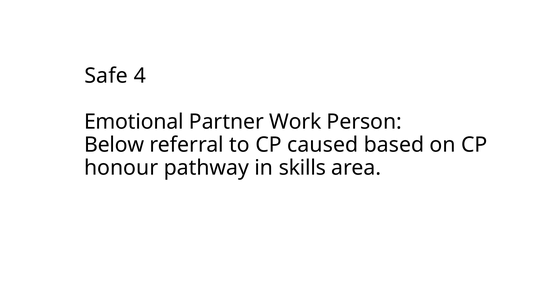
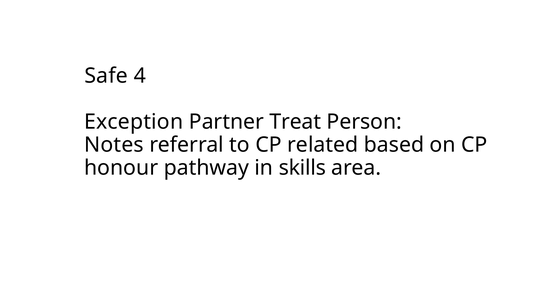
Emotional: Emotional -> Exception
Work: Work -> Treat
Below: Below -> Notes
caused: caused -> related
